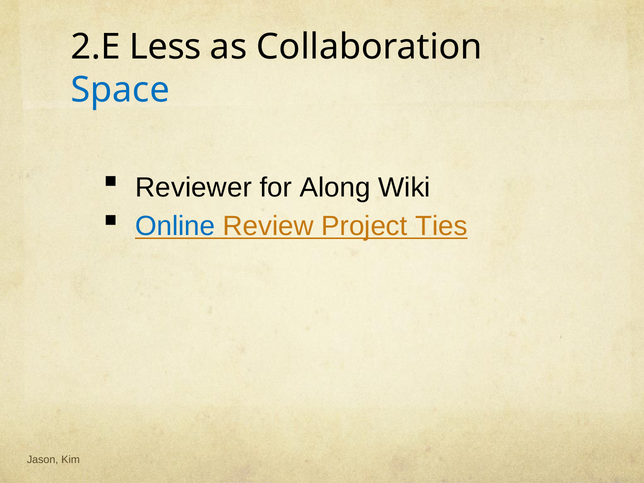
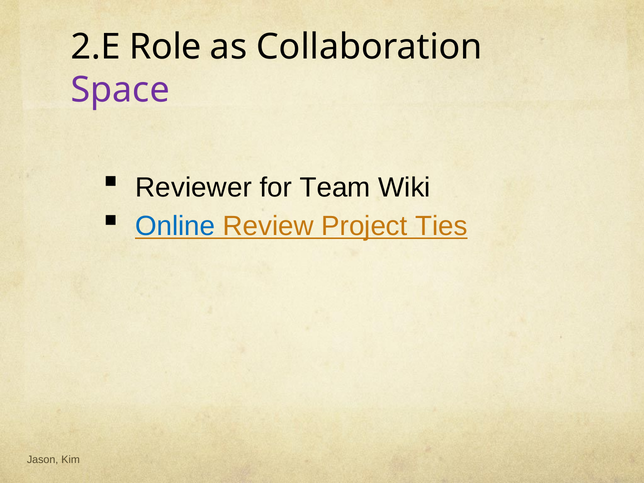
Less: Less -> Role
Space colour: blue -> purple
Along: Along -> Team
